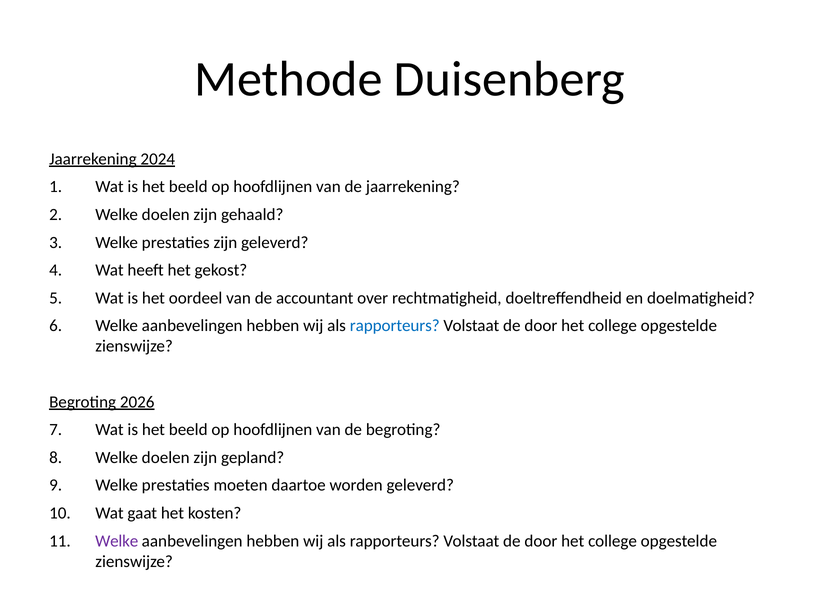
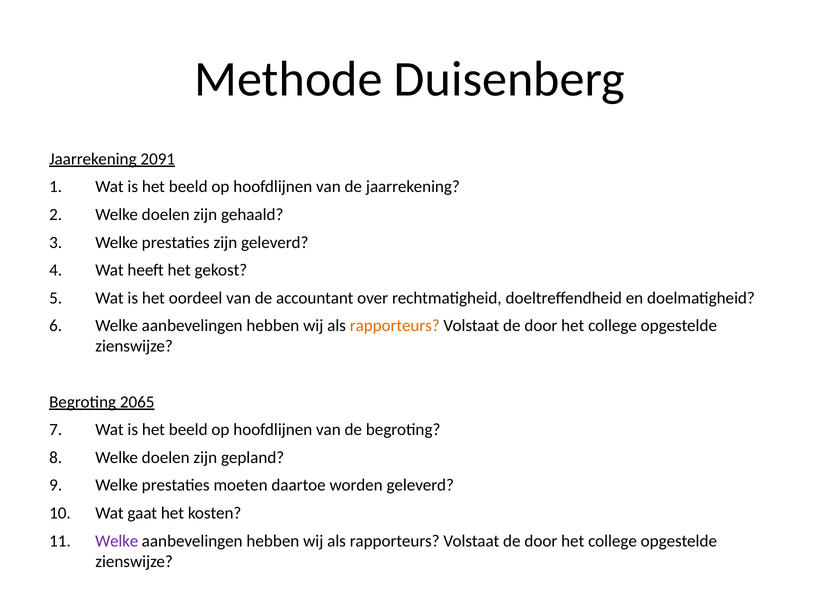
2024: 2024 -> 2091
rapporteurs at (395, 326) colour: blue -> orange
2026: 2026 -> 2065
